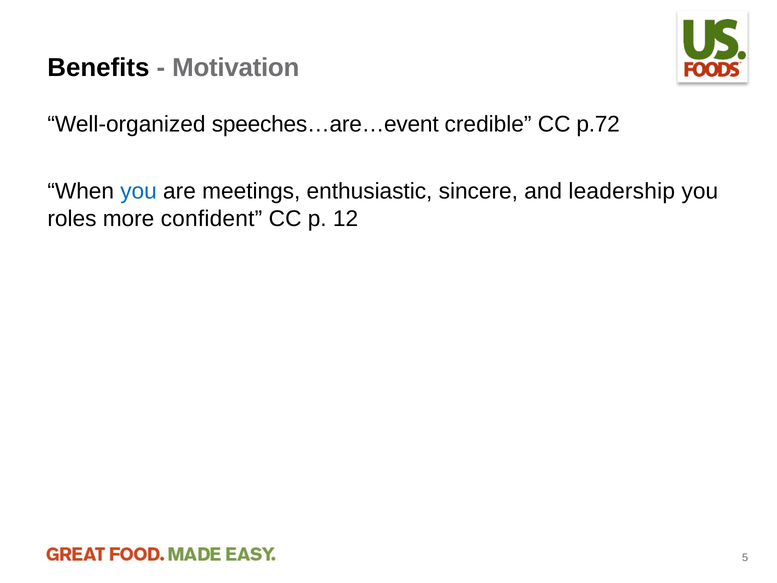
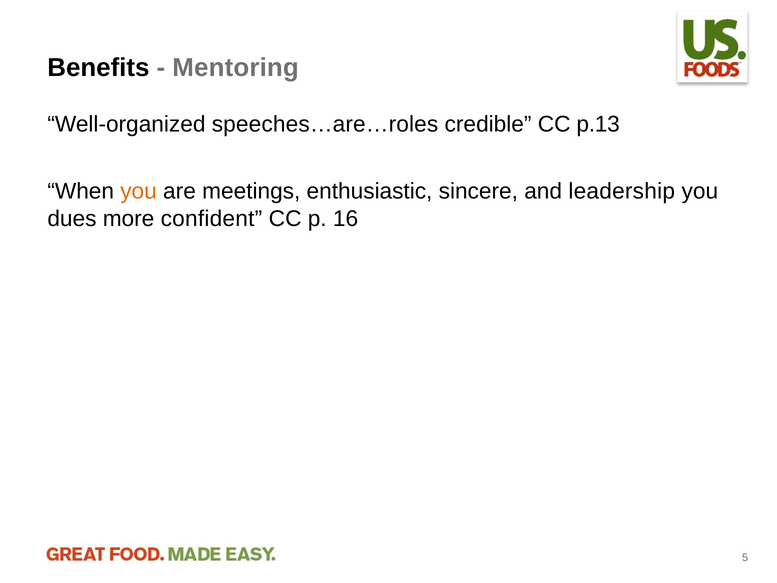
Motivation: Motivation -> Mentoring
speeches…are…event: speeches…are…event -> speeches…are…roles
p.72: p.72 -> p.13
you at (139, 191) colour: blue -> orange
roles: roles -> dues
12: 12 -> 16
